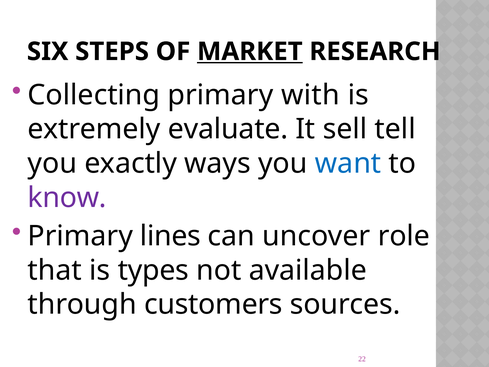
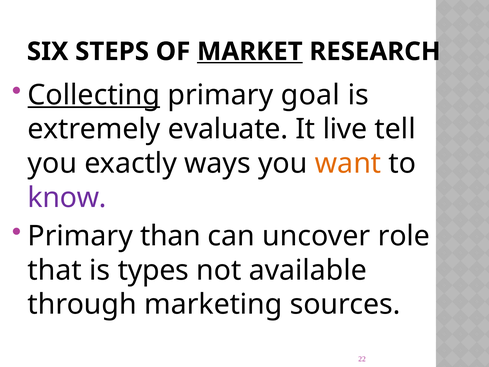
Collecting underline: none -> present
with: with -> goal
sell: sell -> live
want colour: blue -> orange
lines: lines -> than
customers: customers -> marketing
